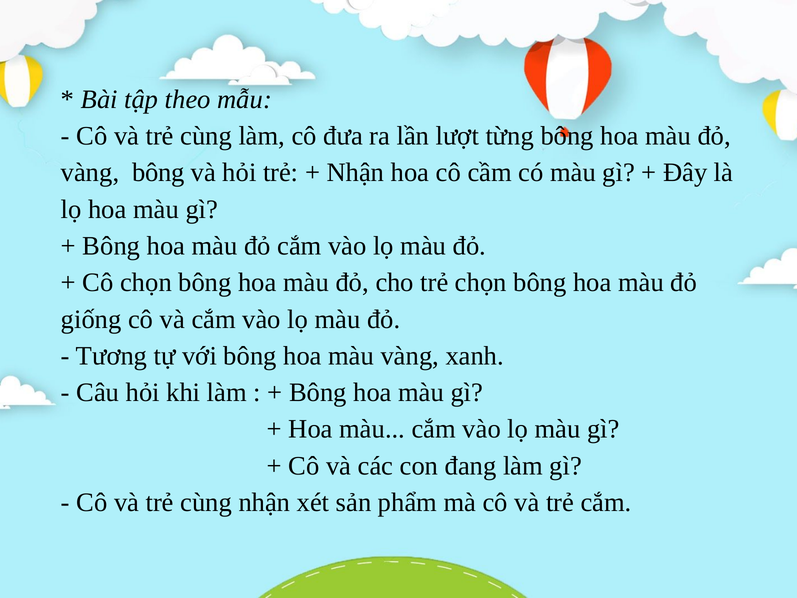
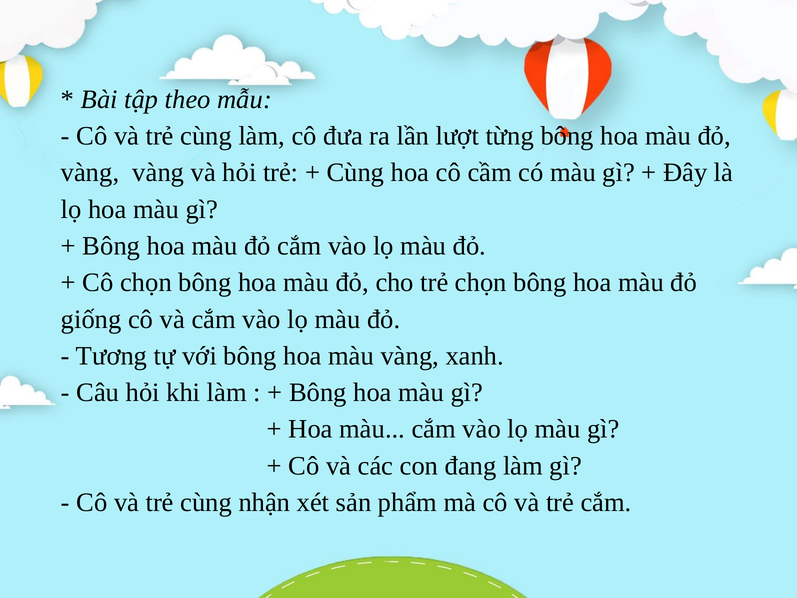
vàng bông: bông -> vàng
Nhận at (355, 172): Nhận -> Cùng
